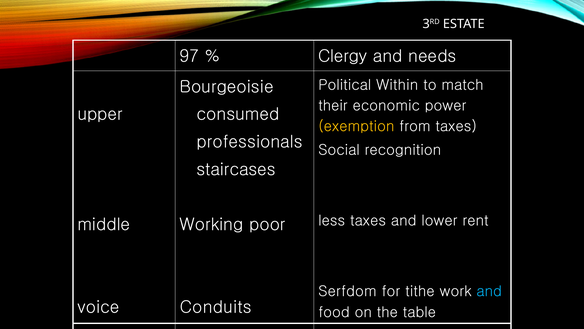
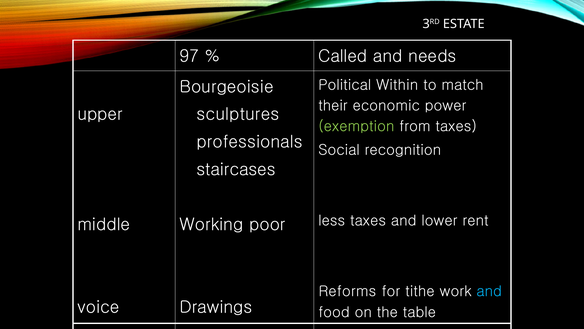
Clergy: Clergy -> Called
consumed: consumed -> sculptures
exemption colour: yellow -> light green
Serfdom: Serfdom -> Reforms
Conduits: Conduits -> Drawings
